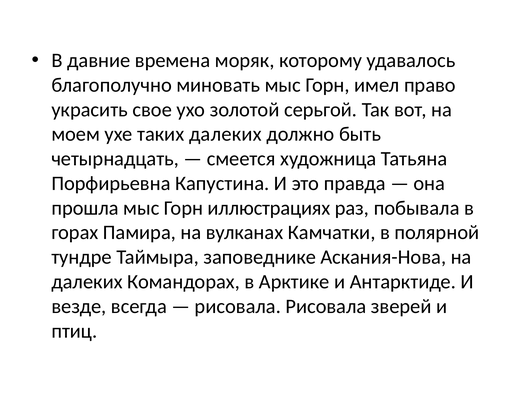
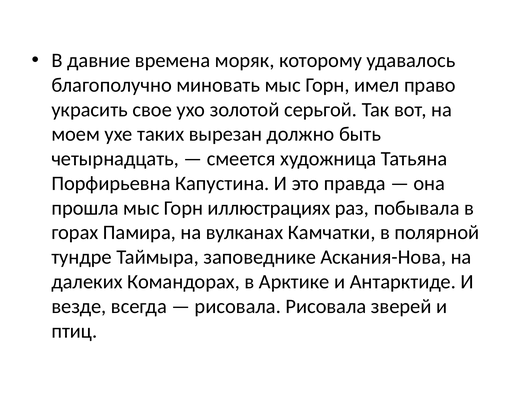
таких далеких: далеких -> вырезан
